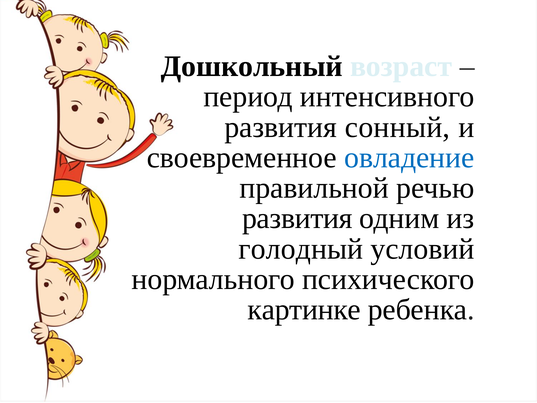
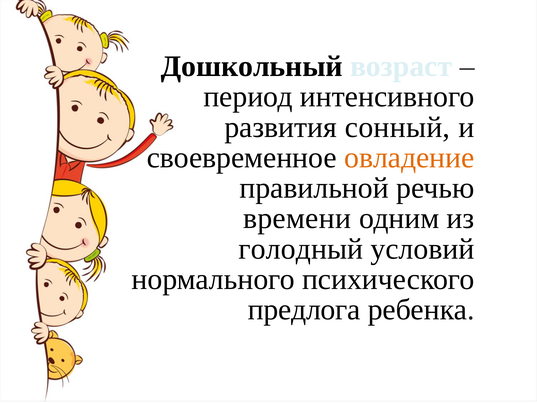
овладение colour: blue -> orange
развития at (297, 218): развития -> времени
картинке: картинке -> предлога
